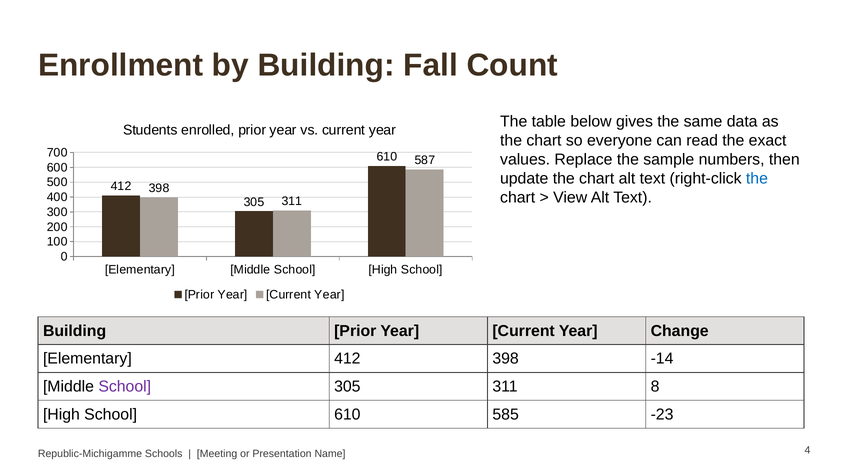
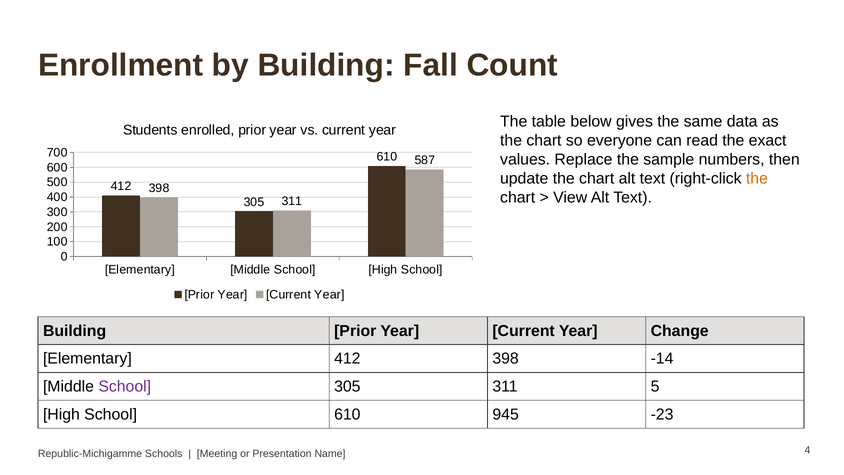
the at (757, 178) colour: blue -> orange
8: 8 -> 5
585: 585 -> 945
